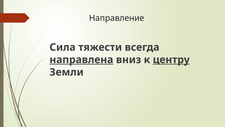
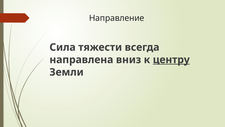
направлена underline: present -> none
